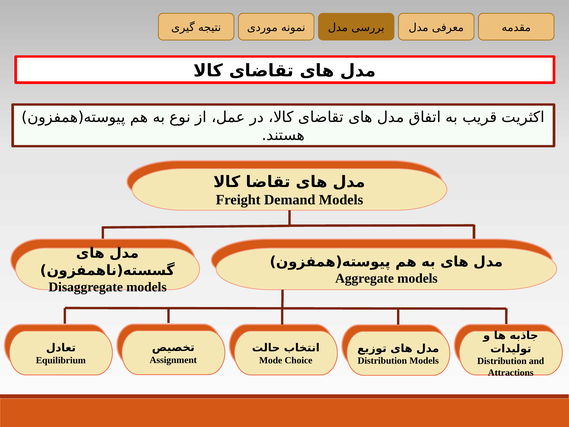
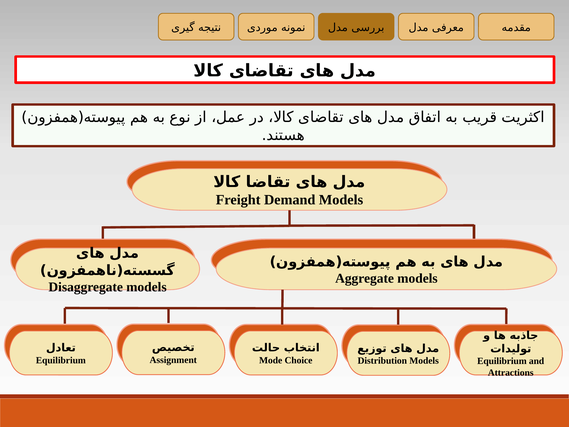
Distribution at (502, 361): Distribution -> Equilibrium
